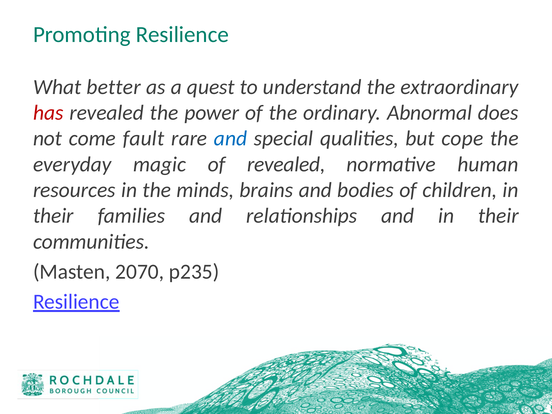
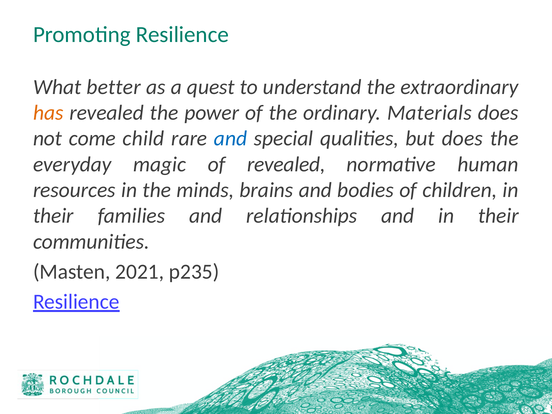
has colour: red -> orange
Abnormal: Abnormal -> Materials
fault: fault -> child
but cope: cope -> does
2070: 2070 -> 2021
